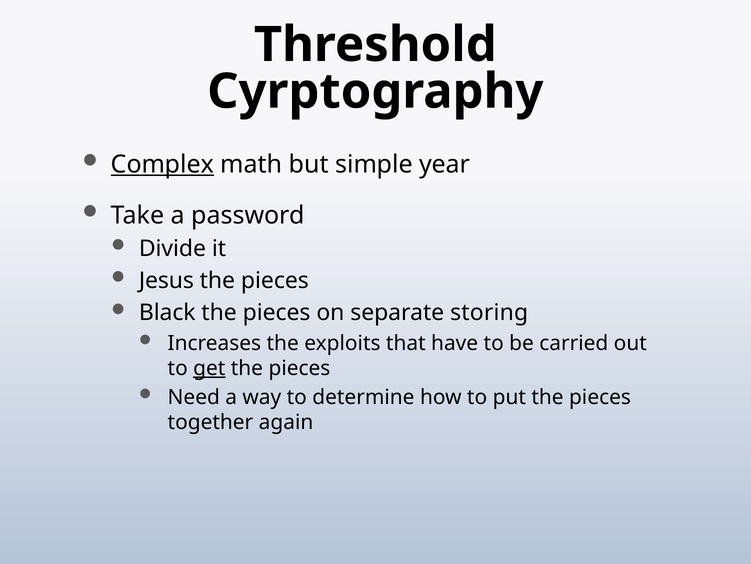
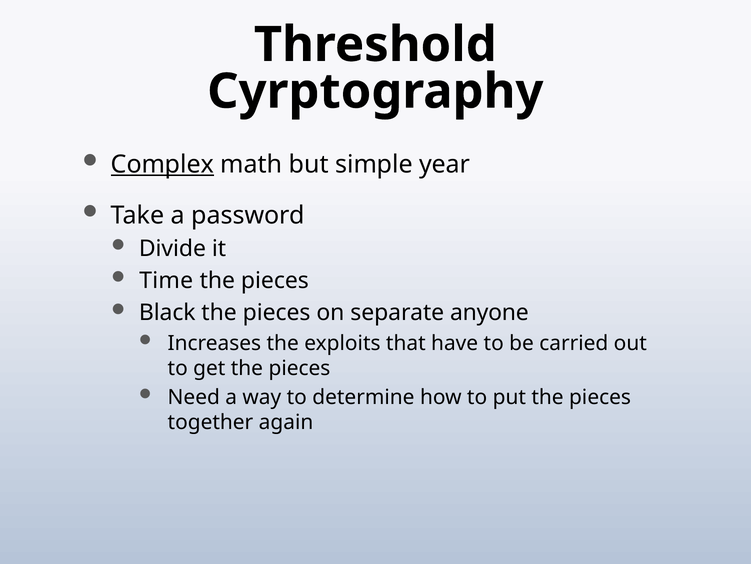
Jesus: Jesus -> Time
storing: storing -> anyone
get underline: present -> none
